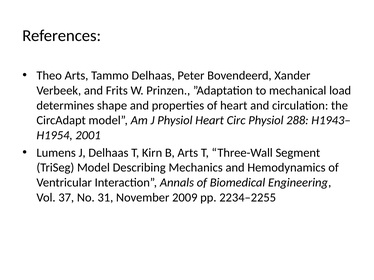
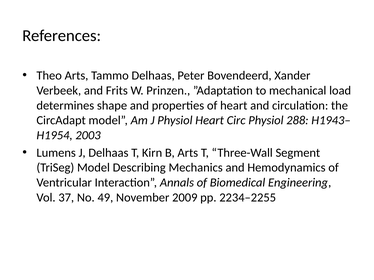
2001: 2001 -> 2003
31: 31 -> 49
